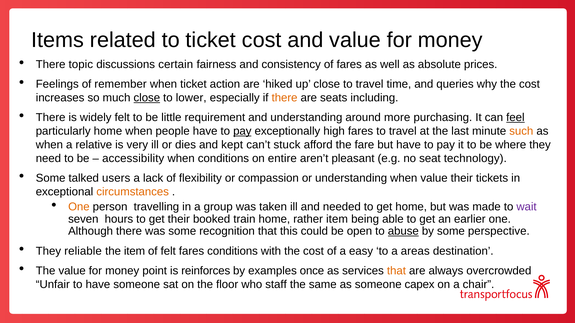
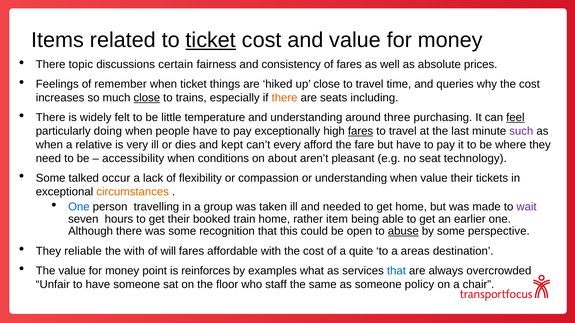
ticket at (211, 40) underline: none -> present
action: action -> things
lower: lower -> trains
requirement: requirement -> temperature
more: more -> three
particularly home: home -> doing
pay at (242, 131) underline: present -> none
fares at (361, 131) underline: none -> present
such colour: orange -> purple
stuck: stuck -> every
entire: entire -> about
users: users -> occur
One at (79, 207) colour: orange -> blue
the item: item -> with
of felt: felt -> will
fares conditions: conditions -> affordable
easy: easy -> quite
once: once -> what
that at (396, 271) colour: orange -> blue
capex: capex -> policy
